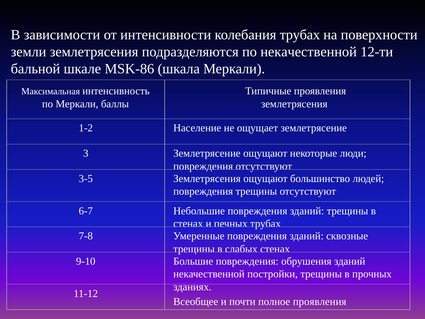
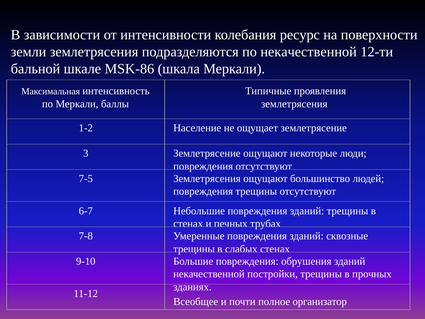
колебания трубах: трубах -> ресурс
3-5: 3-5 -> 7-5
полное проявления: проявления -> организатор
